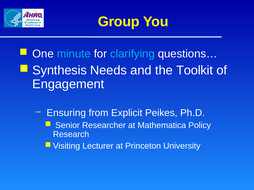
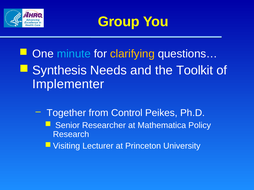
clarifying colour: light blue -> yellow
Engagement: Engagement -> Implementer
Ensuring: Ensuring -> Together
Explicit: Explicit -> Control
